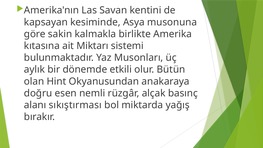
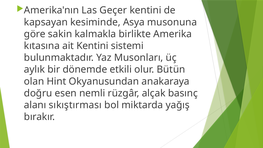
Savan: Savan -> Geçer
ait Miktarı: Miktarı -> Kentini
